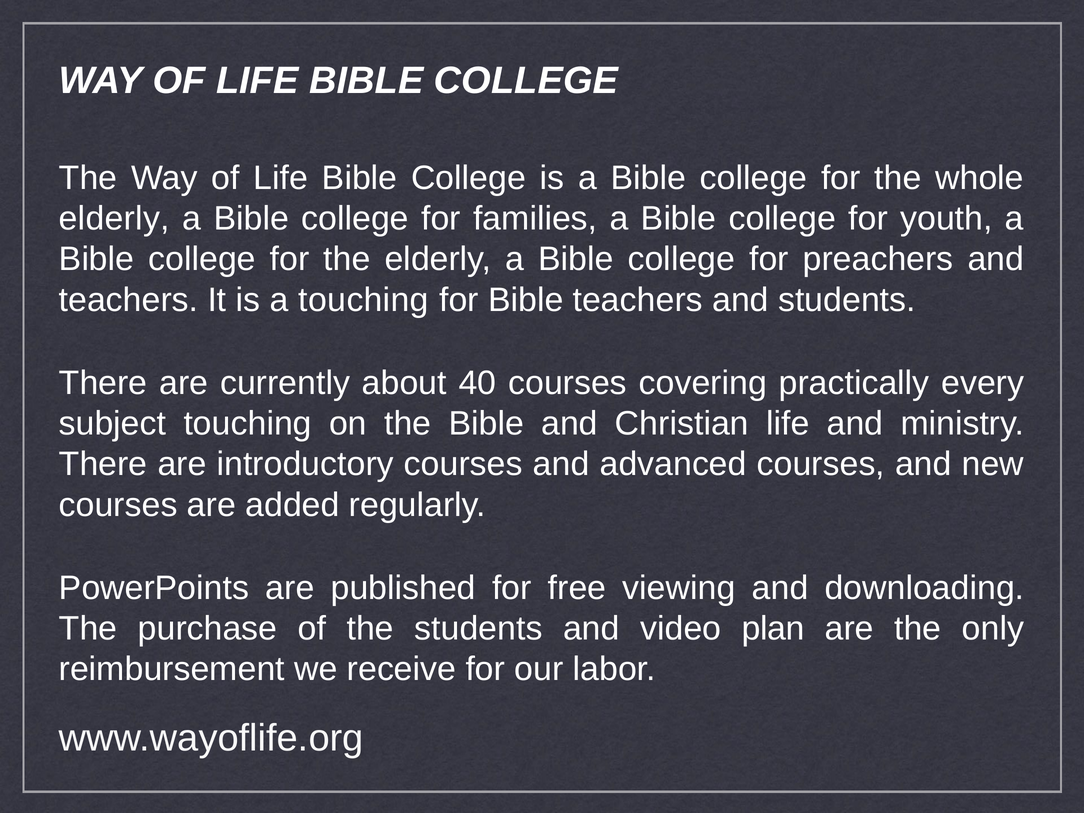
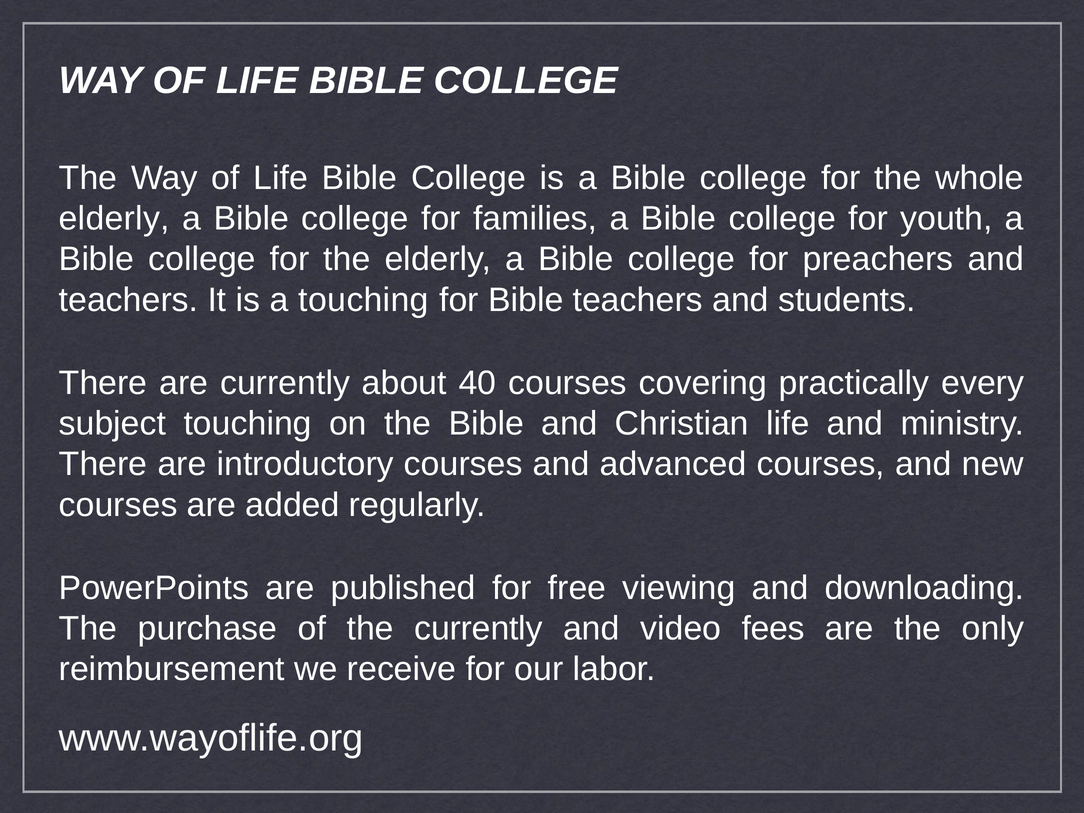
the students: students -> currently
plan: plan -> fees
